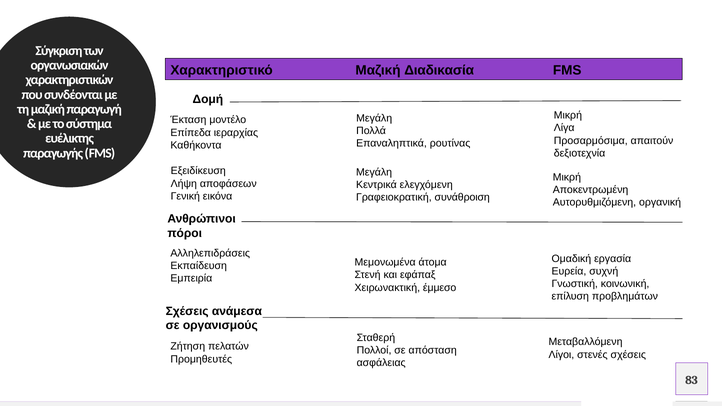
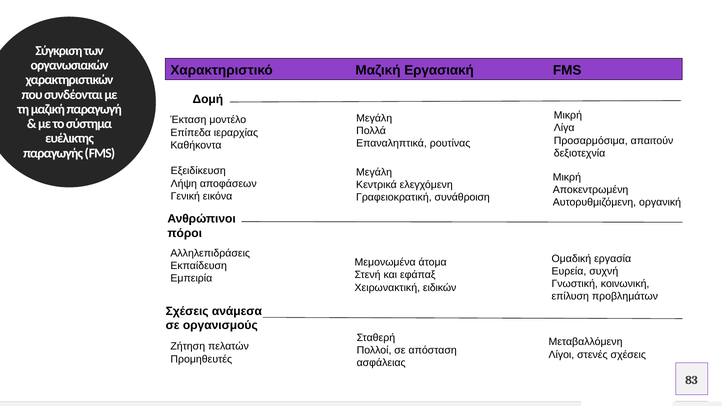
Διαδικασία: Διαδικασία -> Εργασιακή
έμμεσο: έμμεσο -> ειδικών
